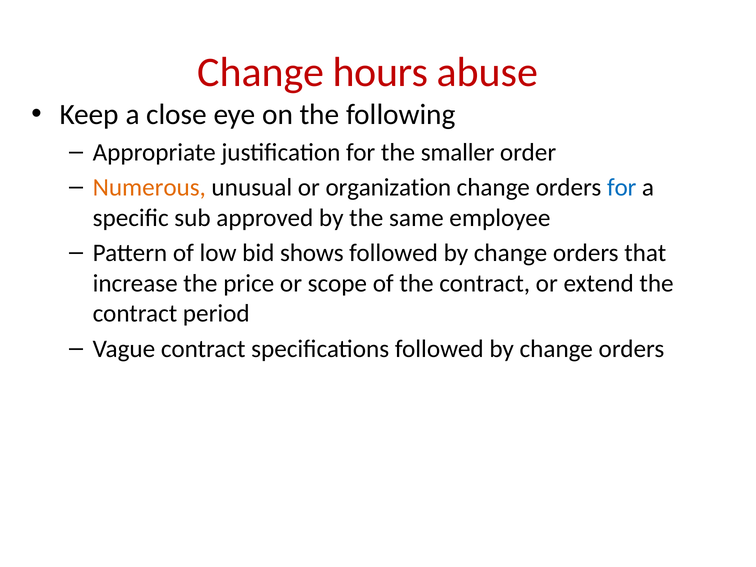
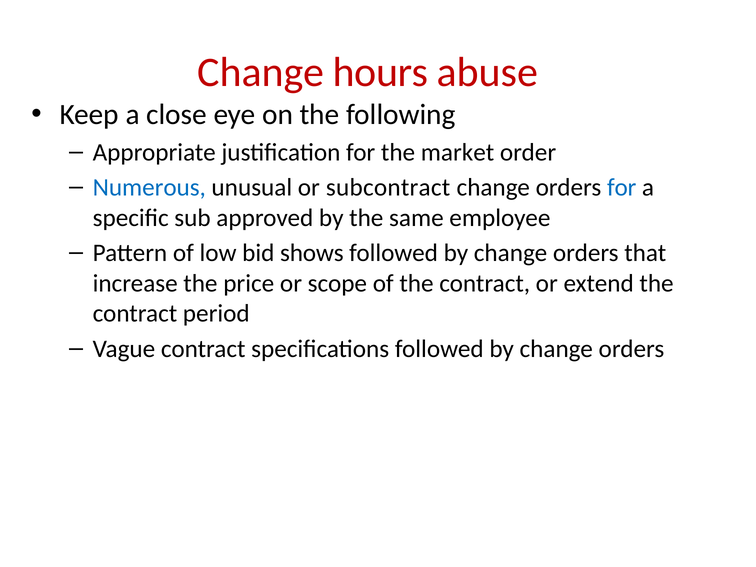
smaller: smaller -> market
Numerous colour: orange -> blue
organization: organization -> subcontract
